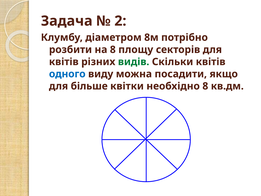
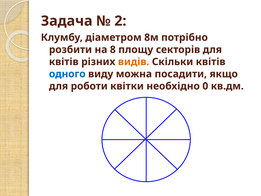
видів colour: green -> orange
більше: більше -> роботи
необхідно 8: 8 -> 0
